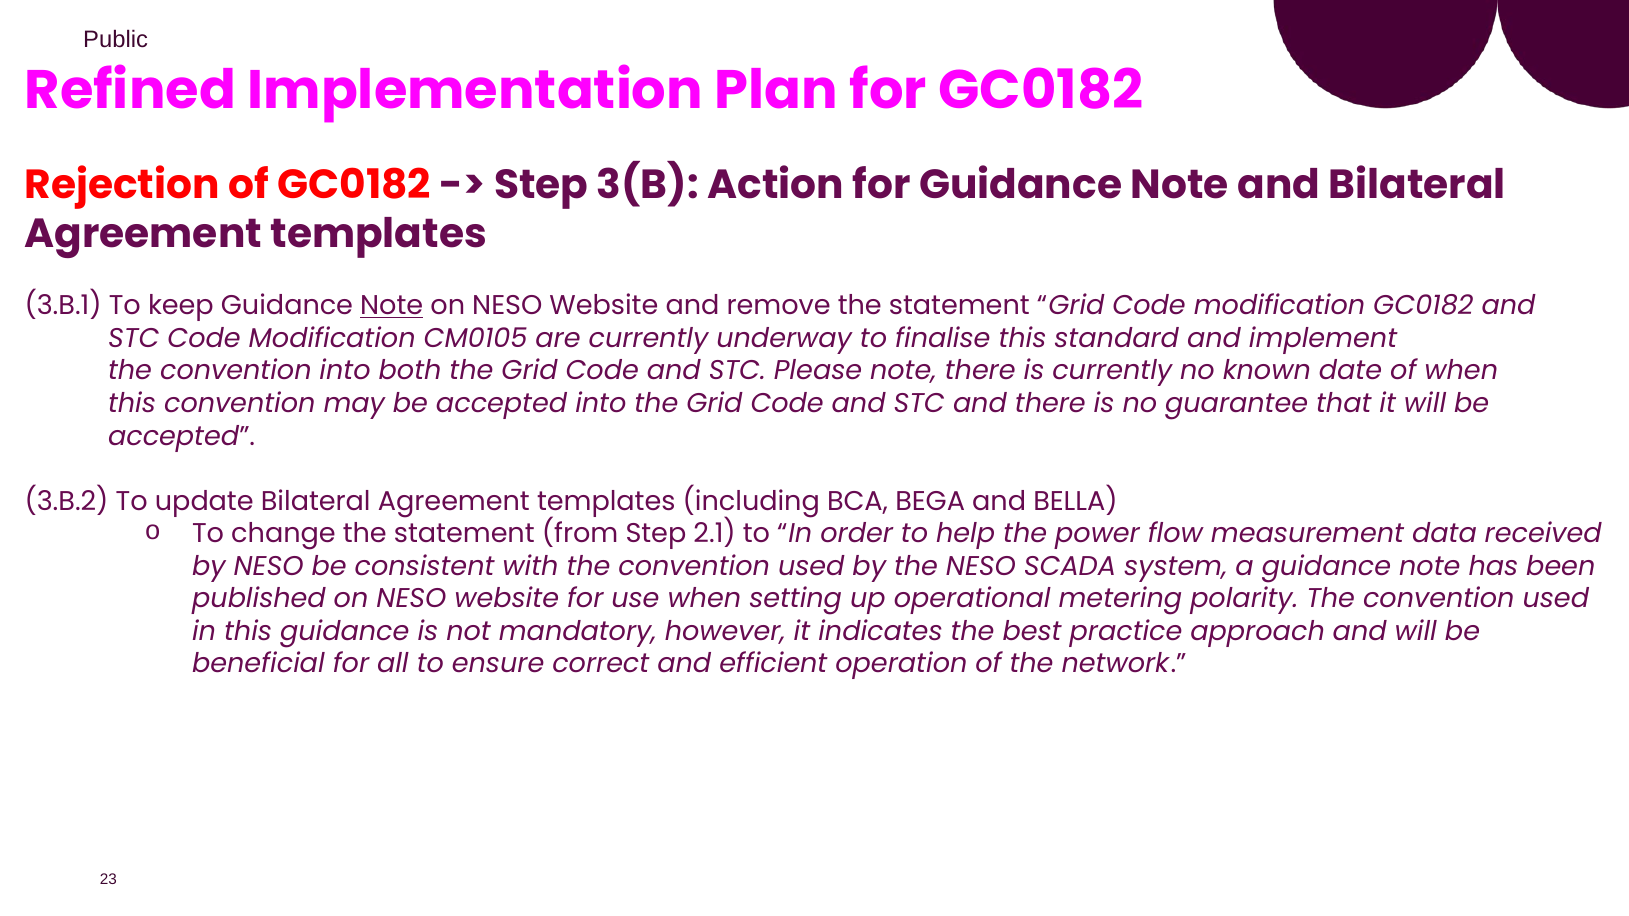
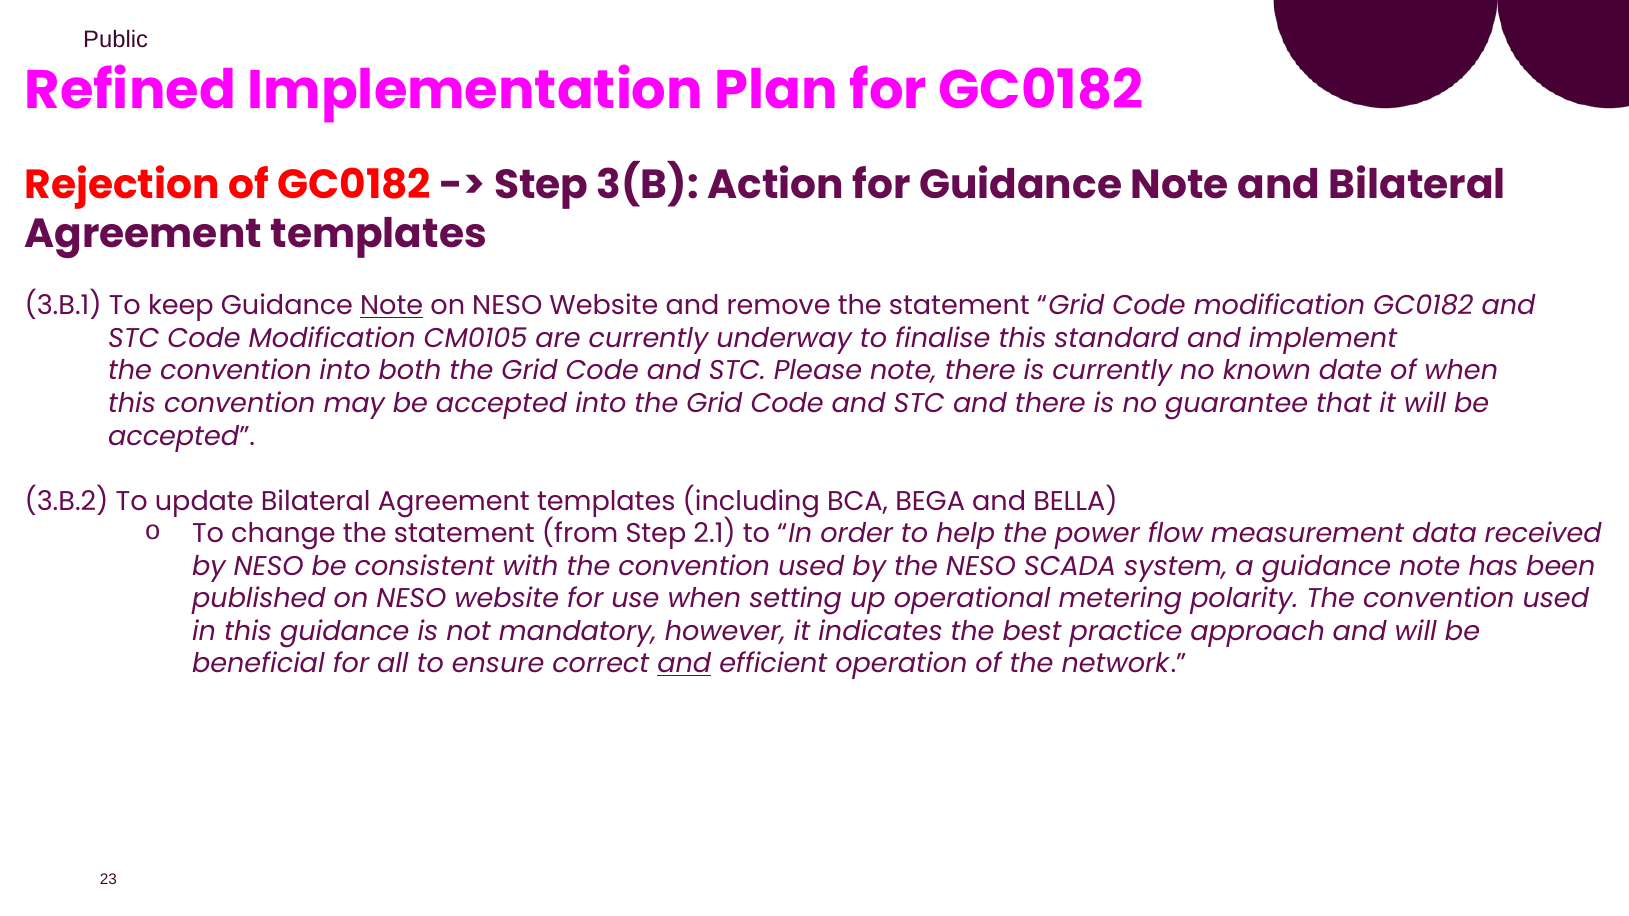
and at (684, 664) underline: none -> present
